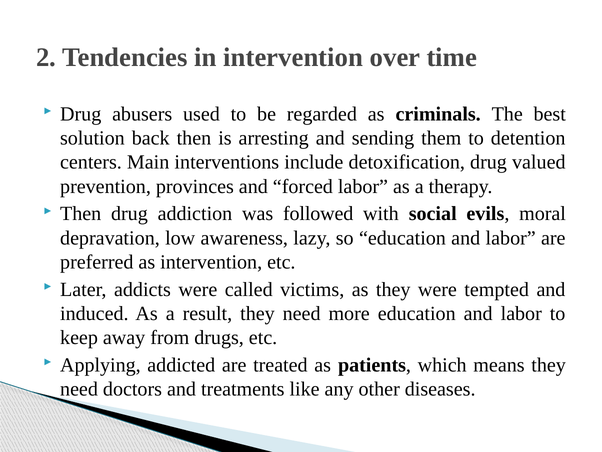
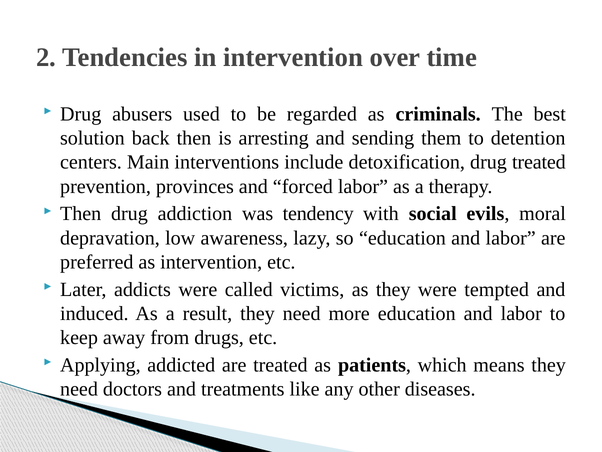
drug valued: valued -> treated
followed: followed -> tendency
